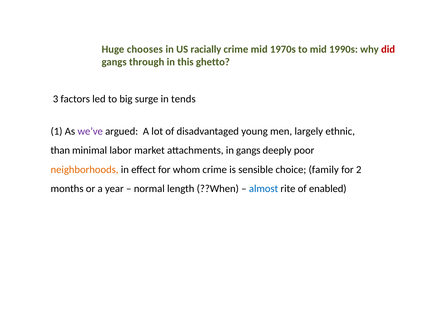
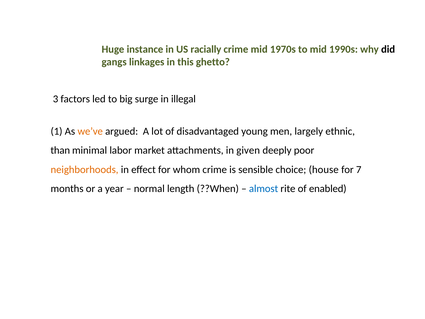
chooses: chooses -> instance
did colour: red -> black
through: through -> linkages
tends: tends -> illegal
we’ve colour: purple -> orange
in gangs: gangs -> given
family: family -> house
2: 2 -> 7
